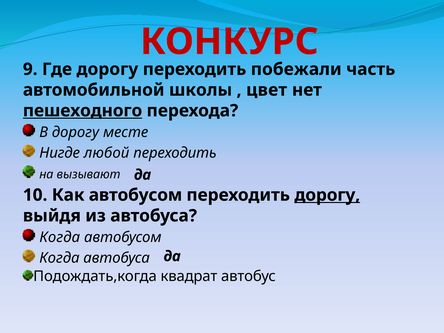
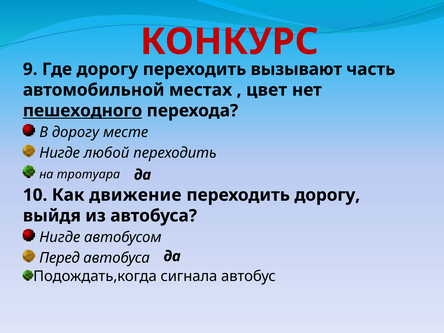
побежали: побежали -> вызывают
школы: школы -> местах
вызывают: вызывают -> тротуара
Как автобусом: автобусом -> движение
дорогу at (327, 195) underline: present -> none
Когда at (60, 237): Когда -> Нигде
Когда at (59, 258): Когда -> Перед
квадрат: квадрат -> сигнала
